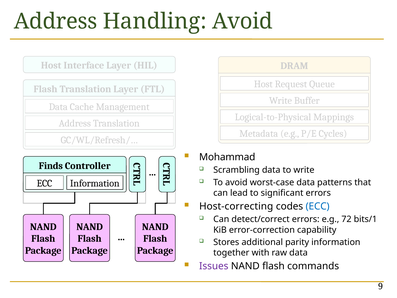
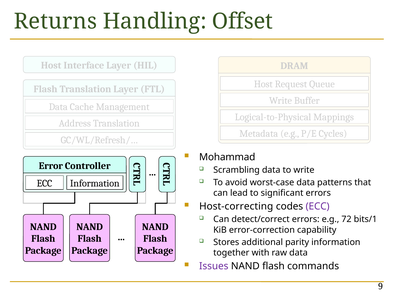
Address at (56, 21): Address -> Returns
Handling Avoid: Avoid -> Offset
Finds: Finds -> Error
ECC at (318, 206) colour: blue -> purple
